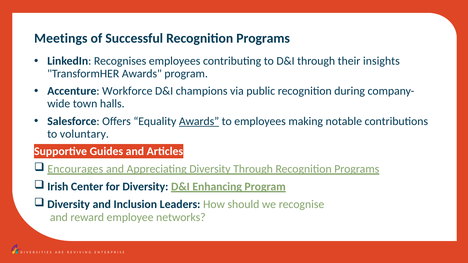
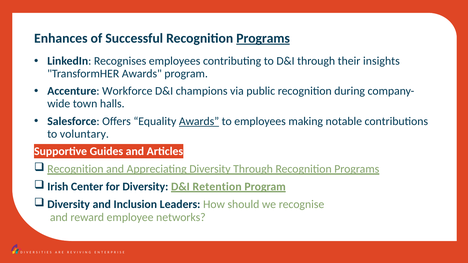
Meetings: Meetings -> Enhances
Programs at (263, 38) underline: none -> present
Encourages at (75, 169): Encourages -> Recognition
Enhancing: Enhancing -> Retention
